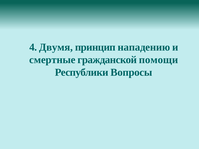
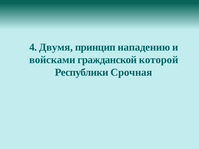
смертные: смертные -> войсками
помощи: помощи -> которой
Вопросы: Вопросы -> Срочная
